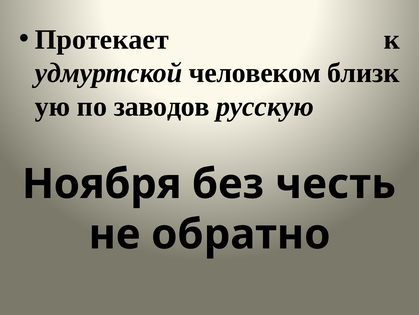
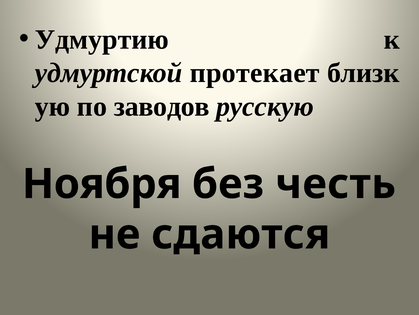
Протекает: Протекает -> Удмуртию
человеком: человеком -> протекает
обратно: обратно -> сдаются
